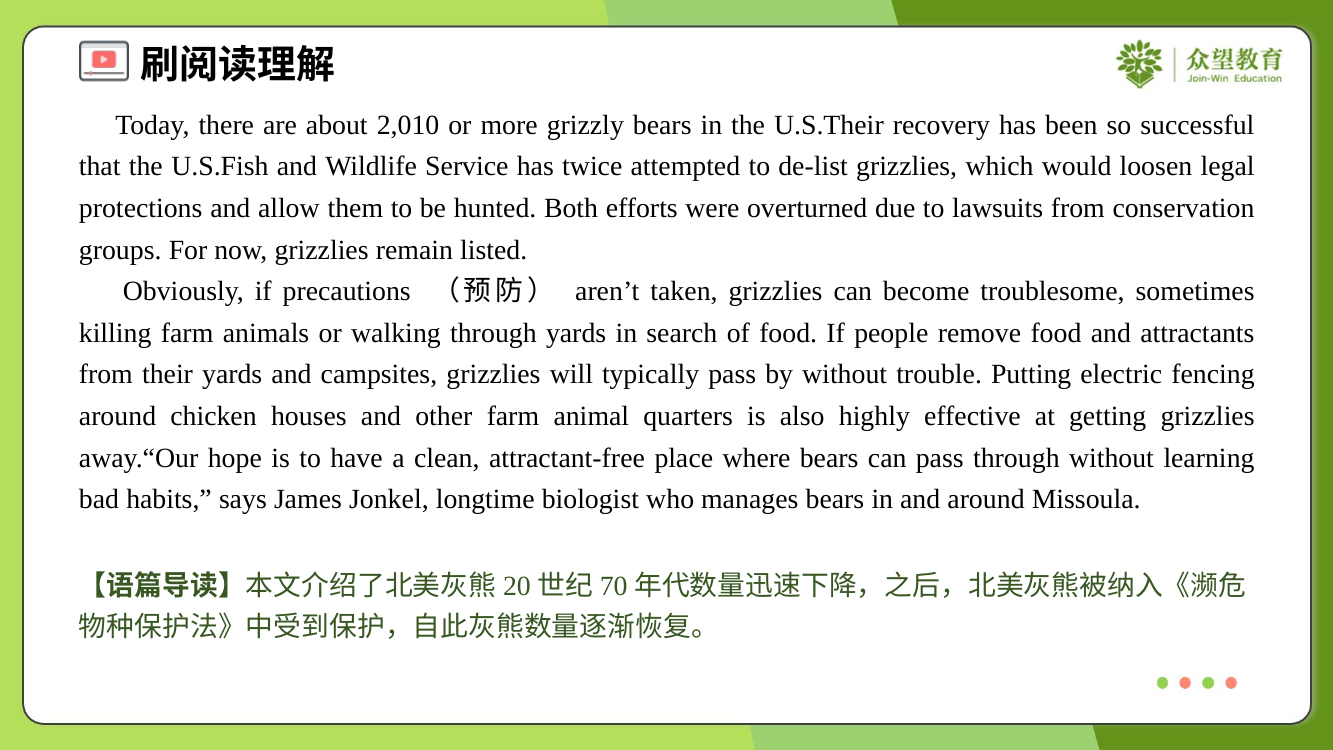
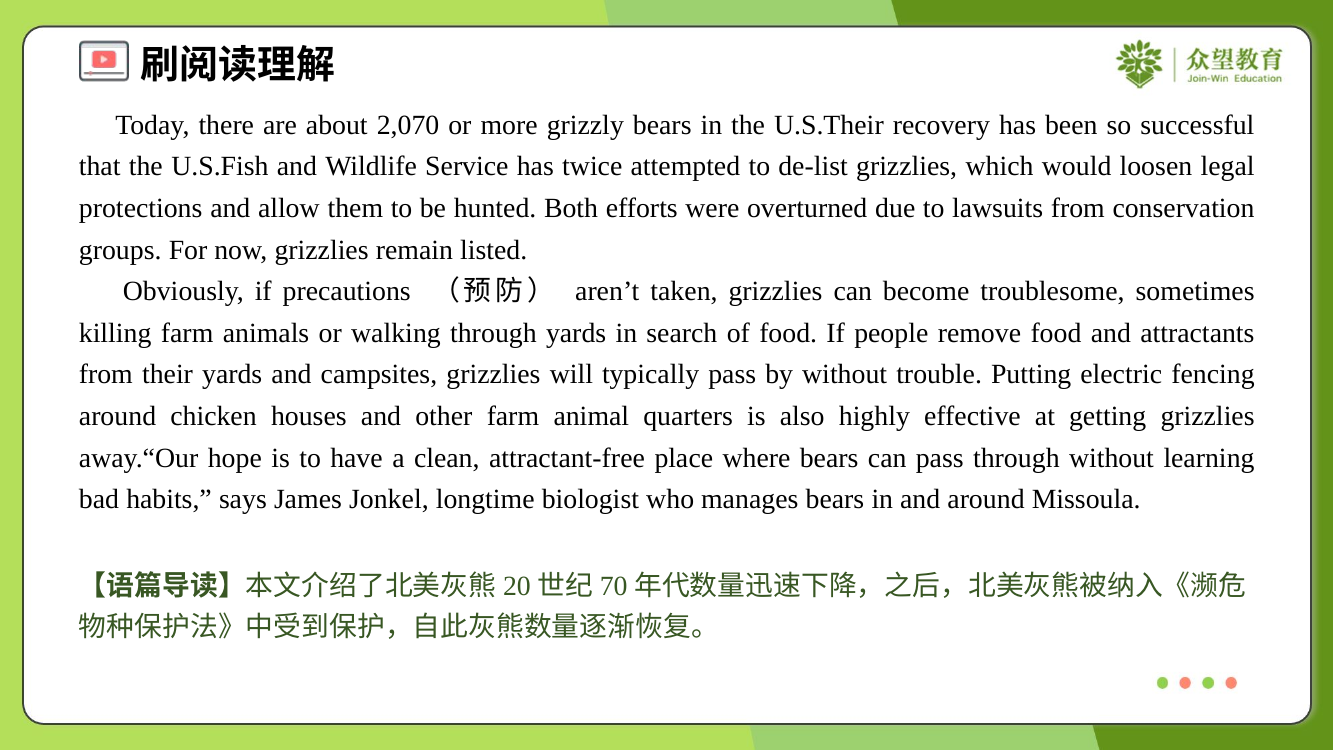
2,010: 2,010 -> 2,070
